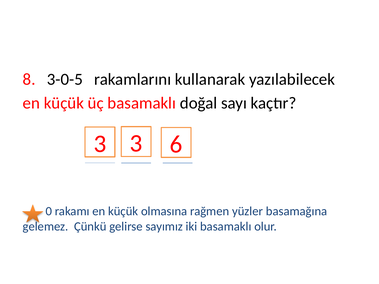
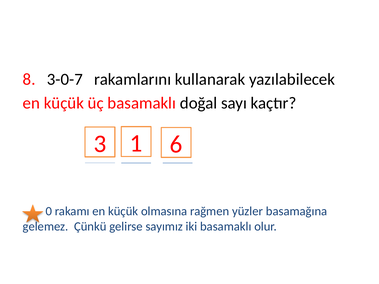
3-0-5: 3-0-5 -> 3-0-7
3 3: 3 -> 1
